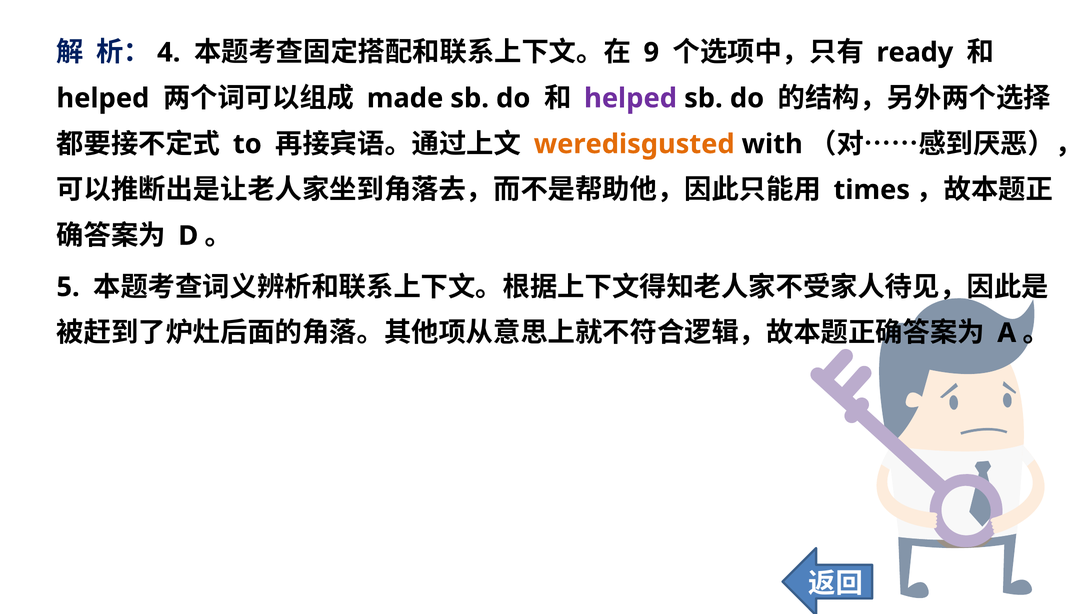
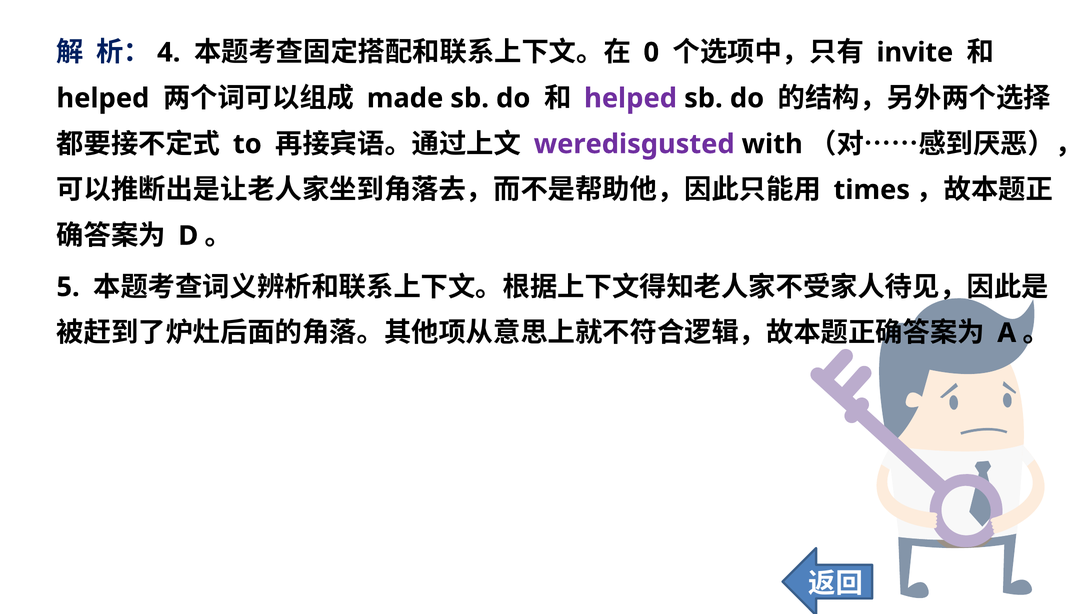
9: 9 -> 0
ready: ready -> invite
weredisgusted colour: orange -> purple
